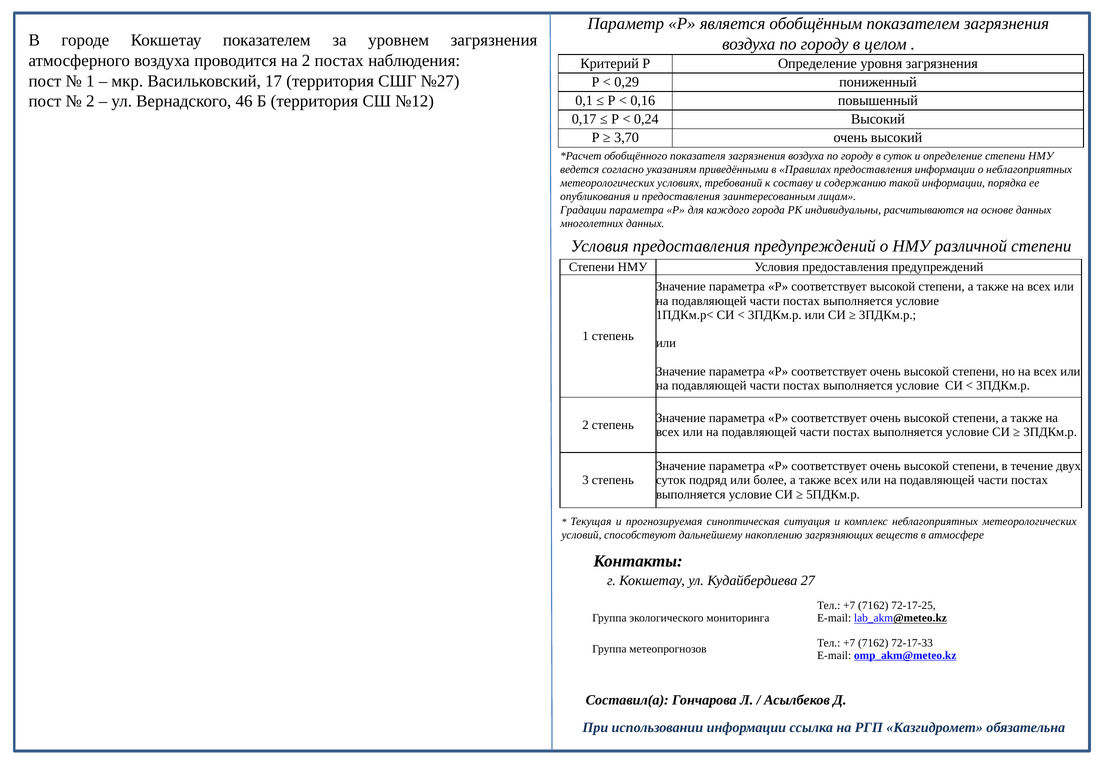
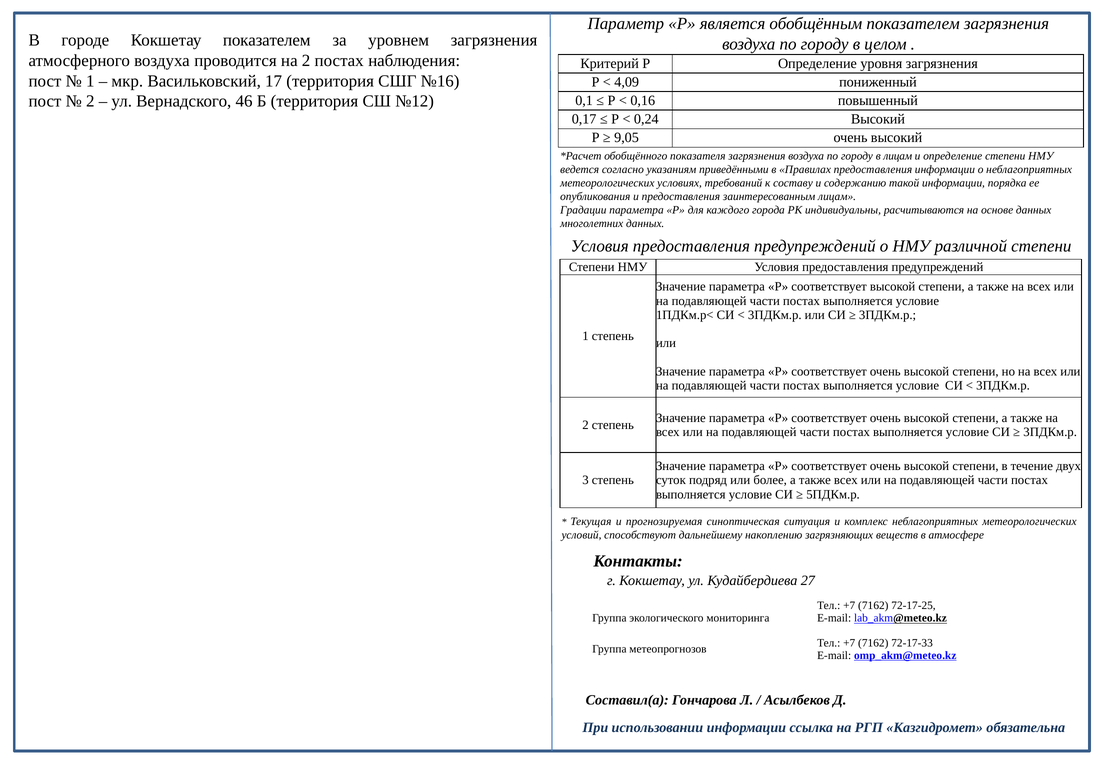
№27: №27 -> №16
0,29: 0,29 -> 4,09
3,70: 3,70 -> 9,05
в суток: суток -> лицам
